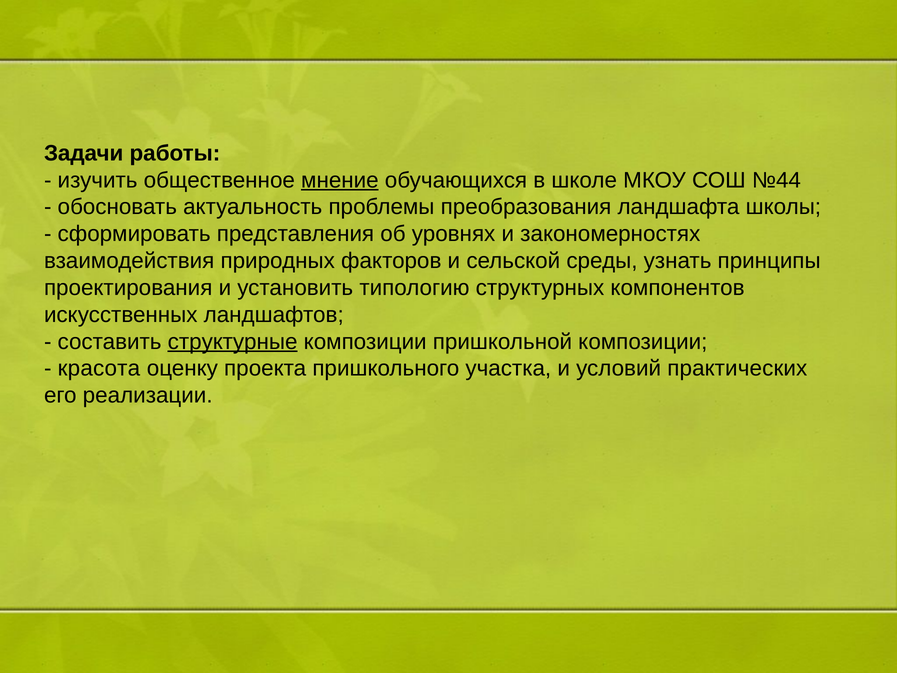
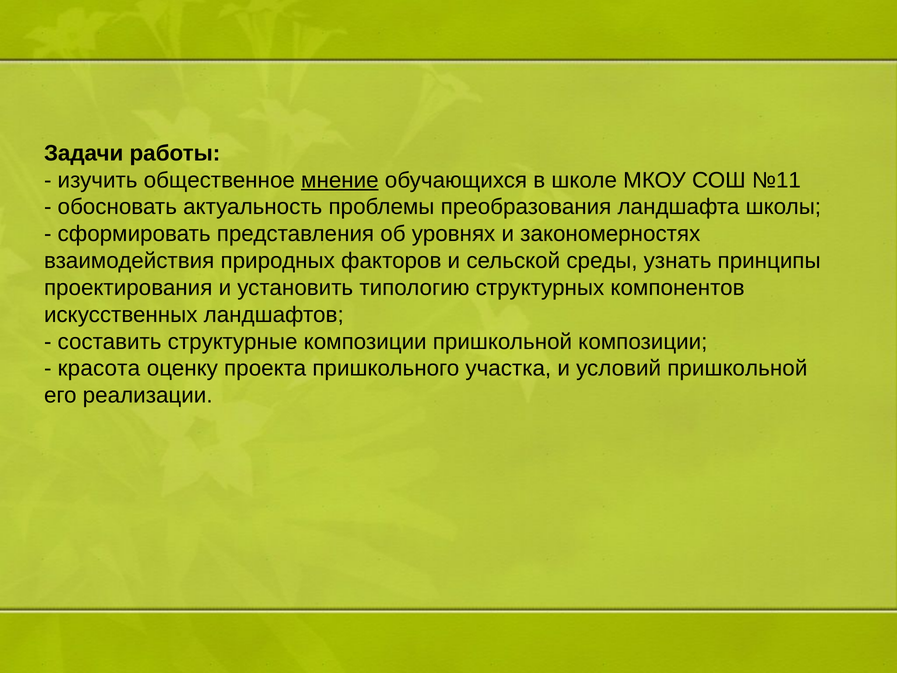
№44: №44 -> №11
структурные underline: present -> none
условий практических: практических -> пришкольной
